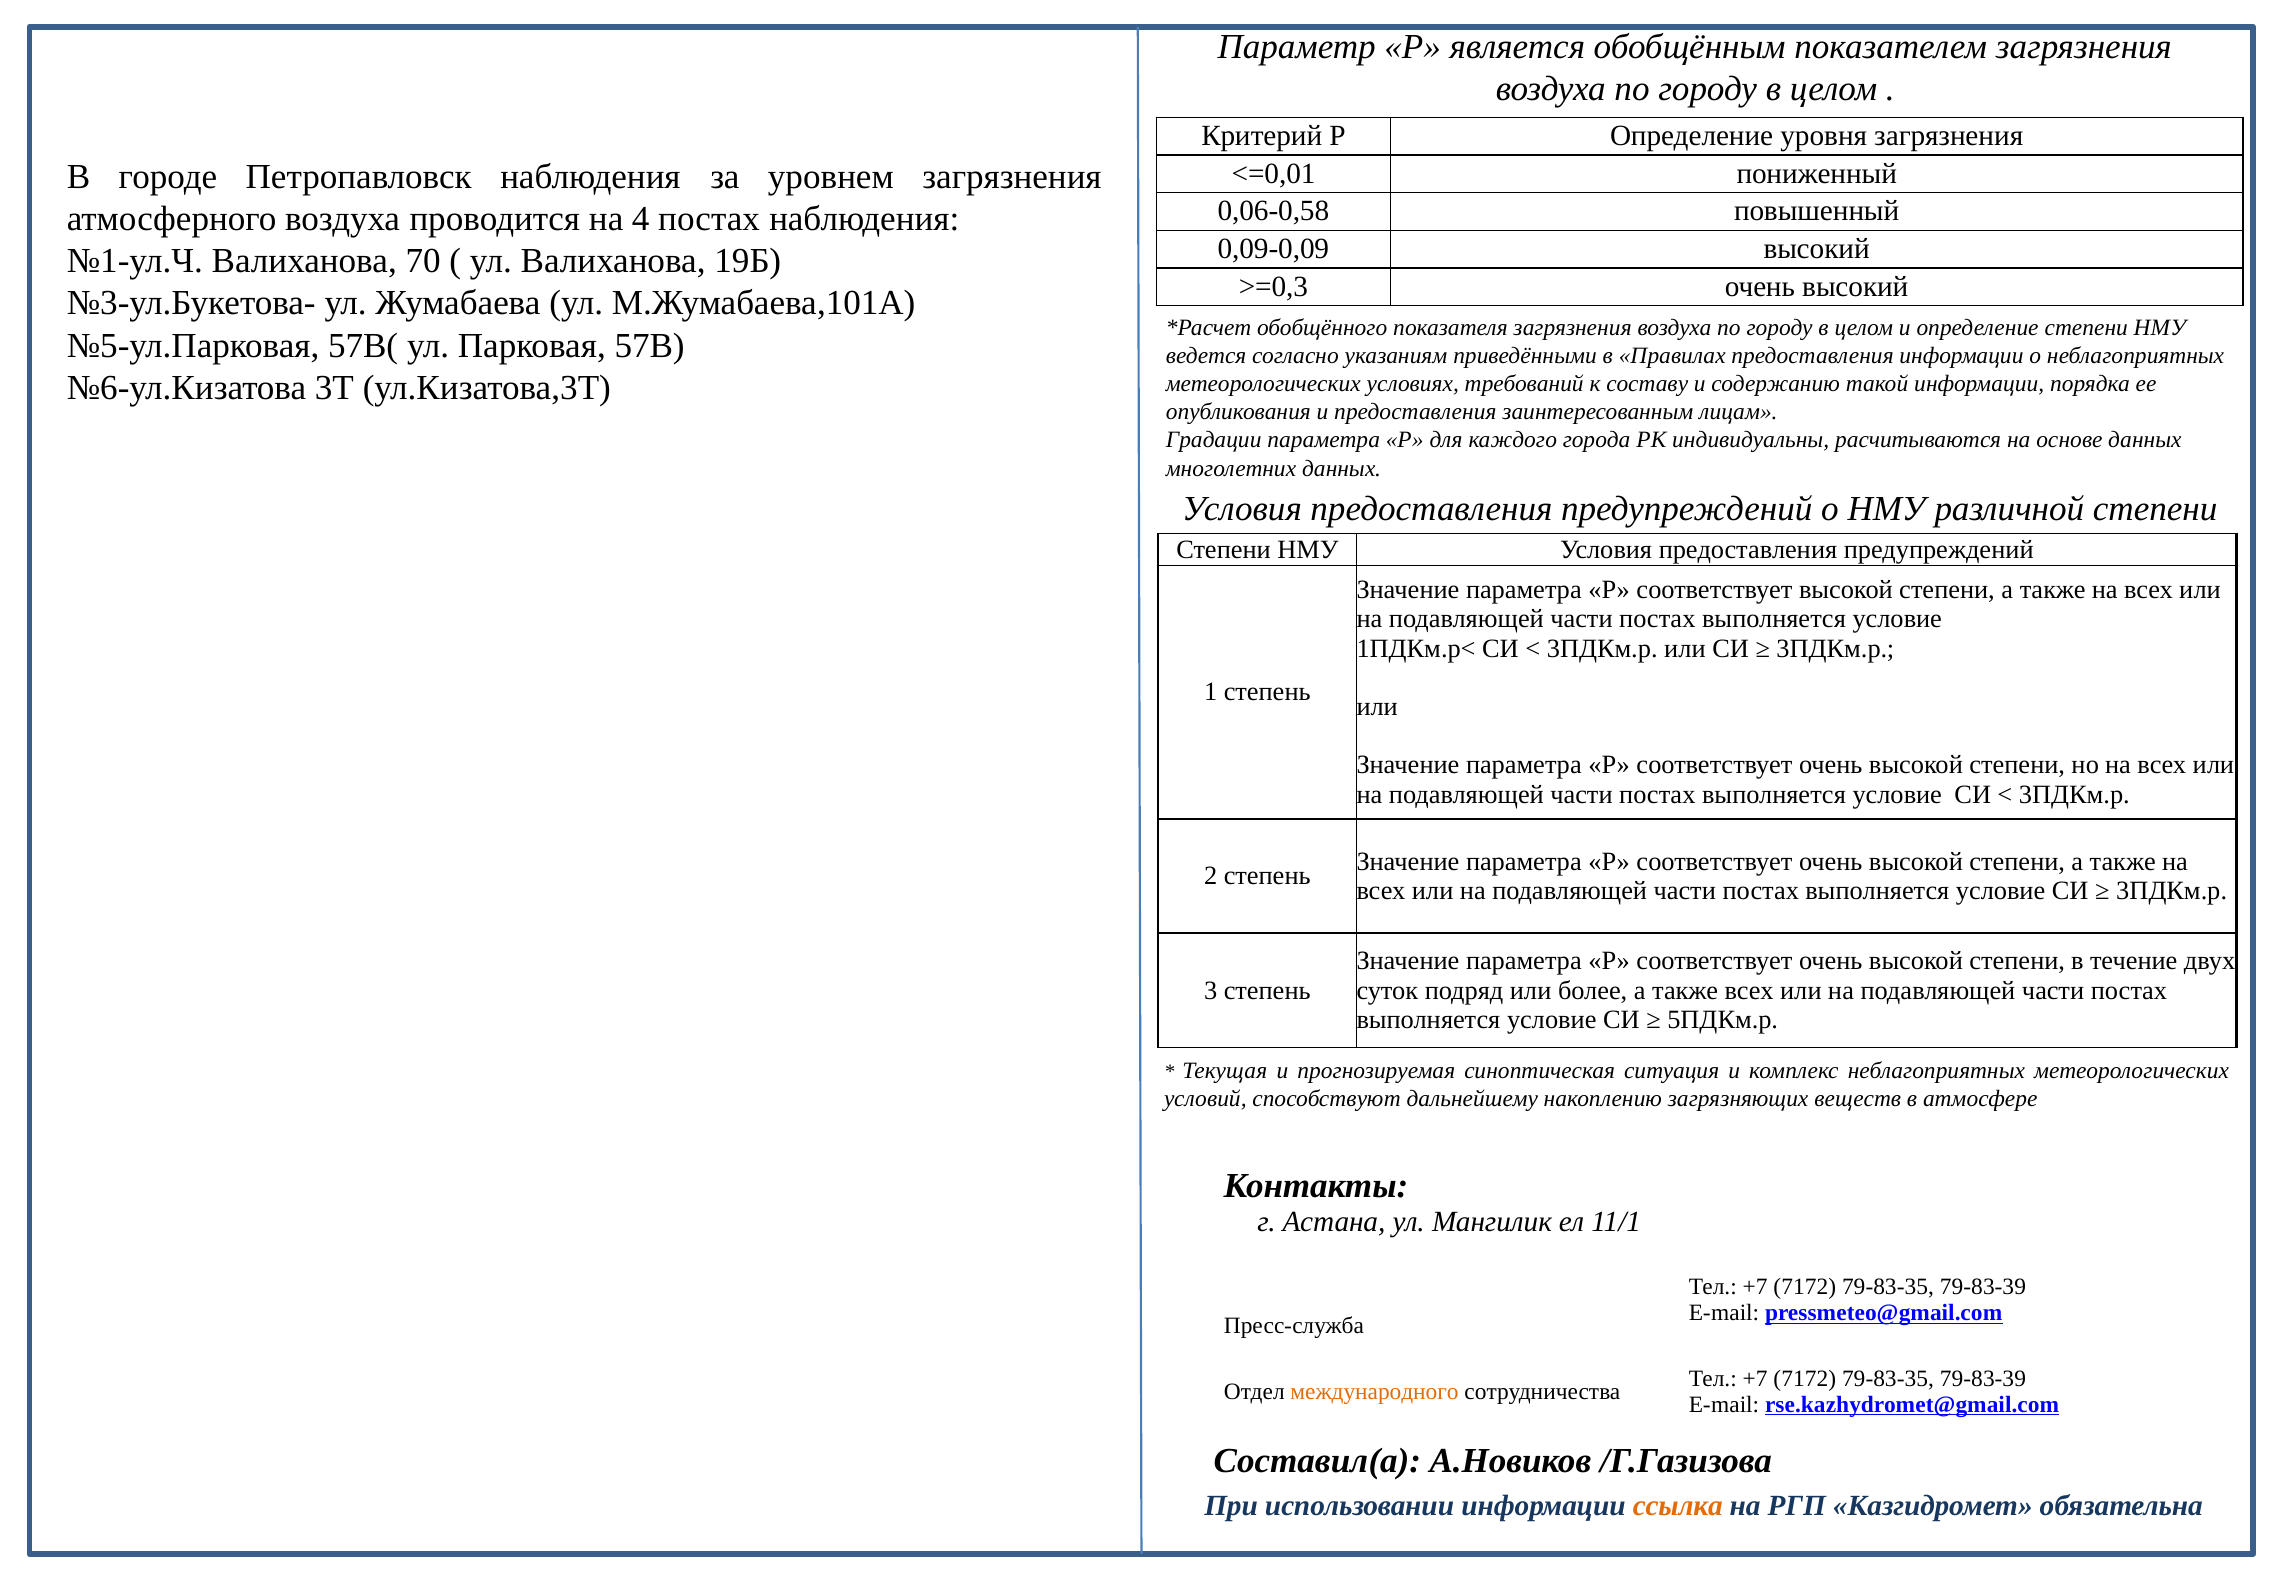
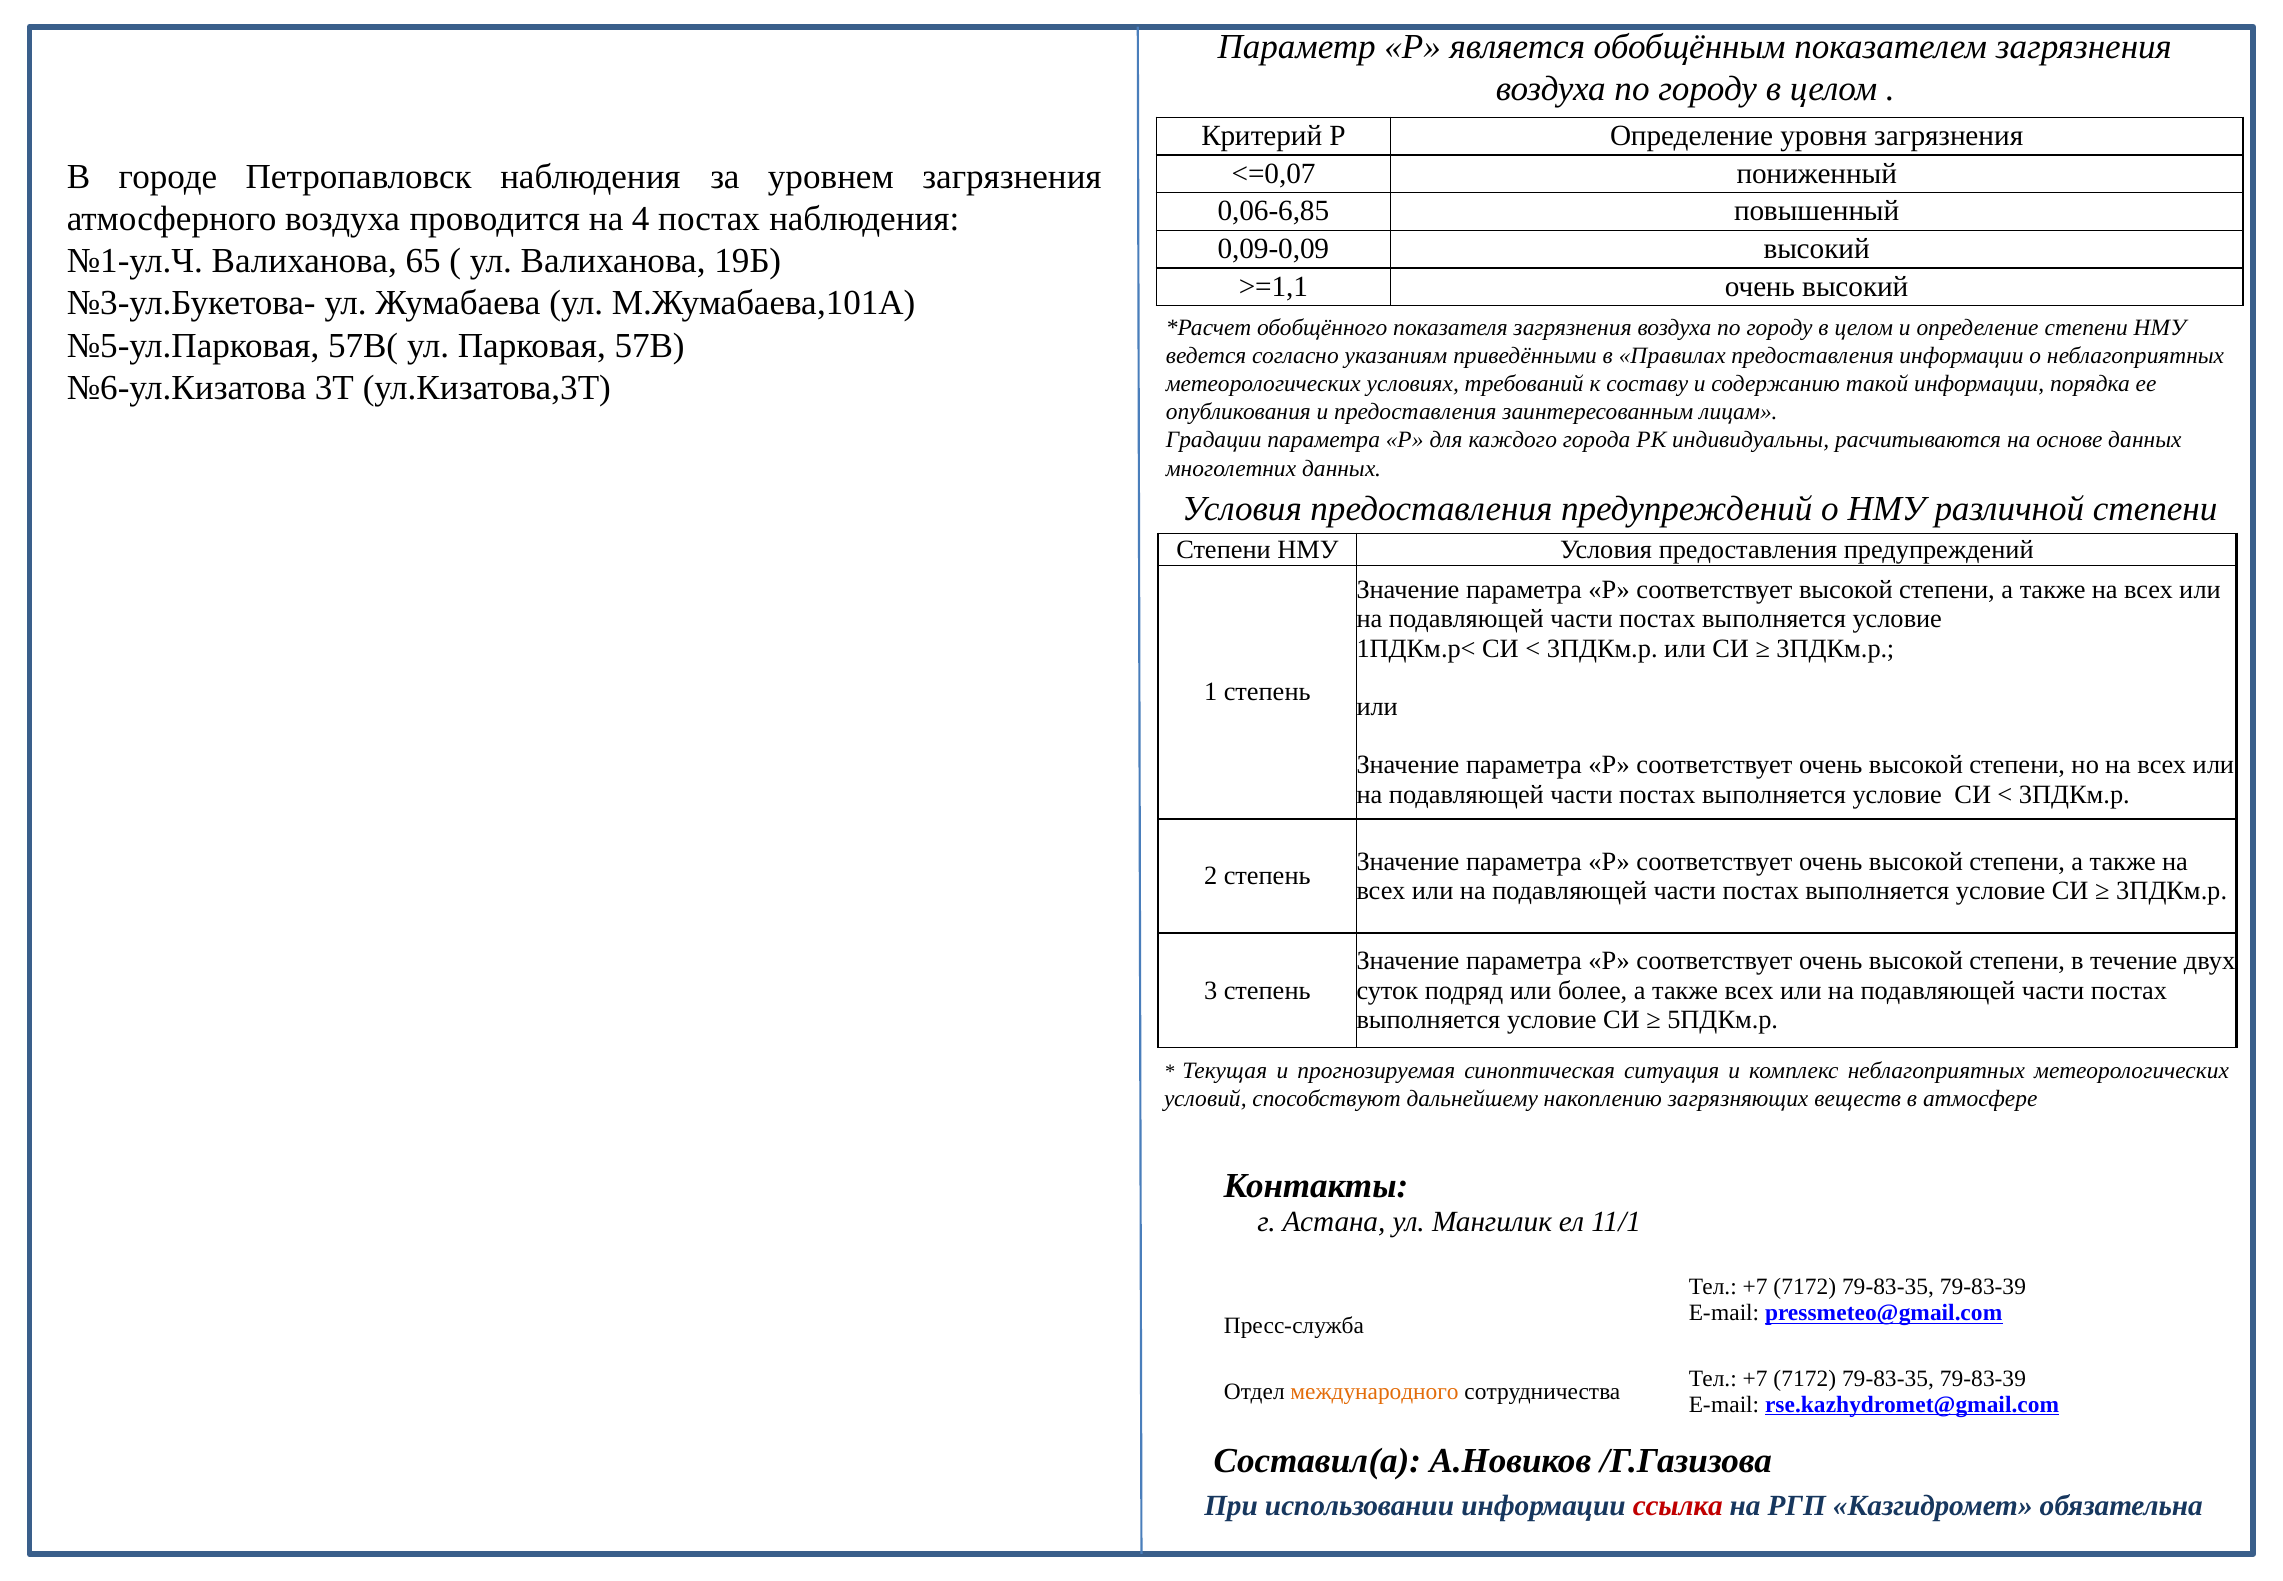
<=0,01: <=0,01 -> <=0,07
0,06-0,58: 0,06-0,58 -> 0,06-6,85
70: 70 -> 65
>=0,3: >=0,3 -> >=1,1
ссылка colour: orange -> red
